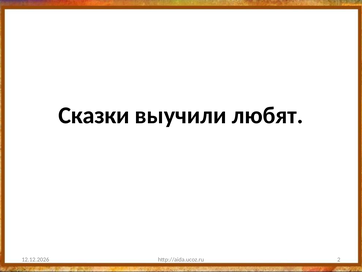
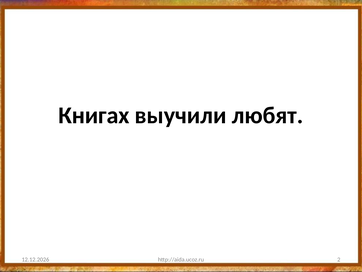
Сказки: Сказки -> Книгах
